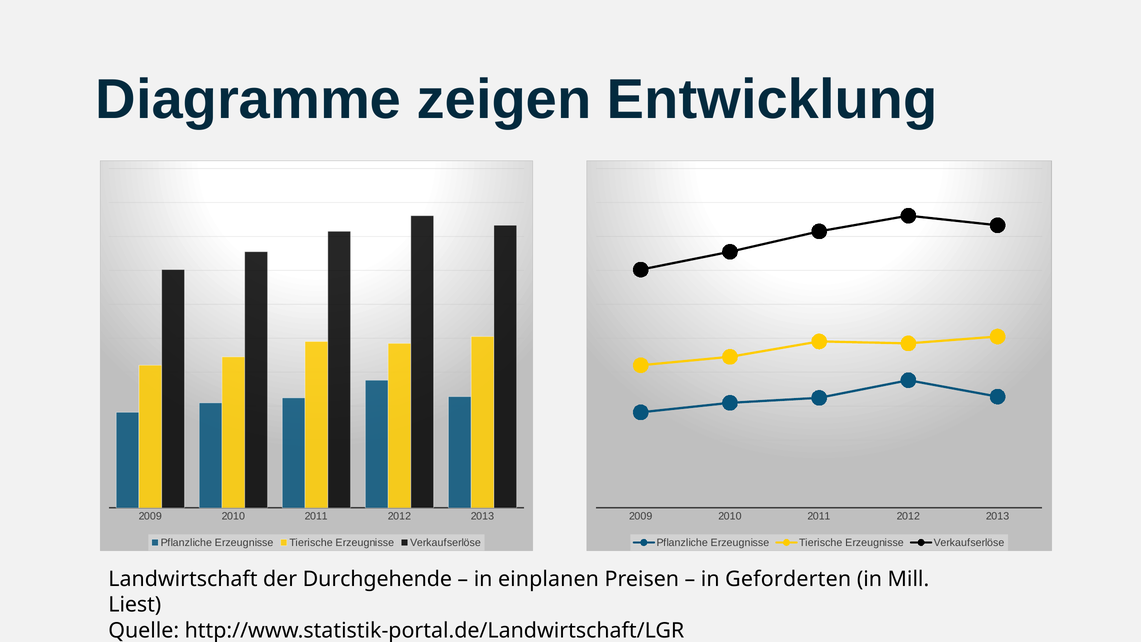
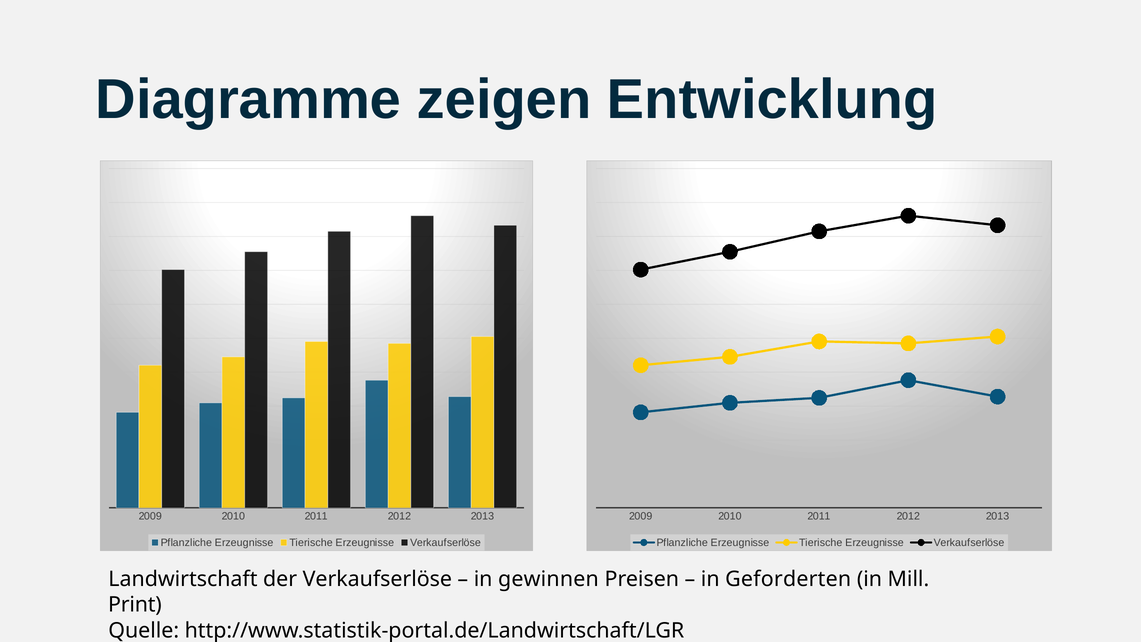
der Durchgehende: Durchgehende -> Verkaufserlöse
einplanen: einplanen -> gewinnen
Liest: Liest -> Print
